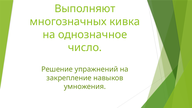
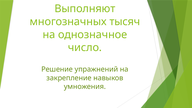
кивка: кивка -> тысяч
